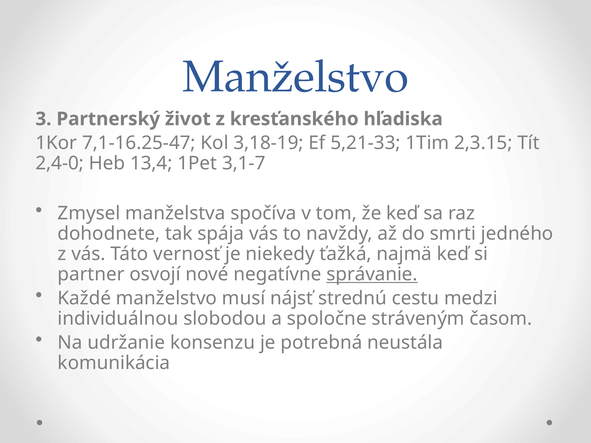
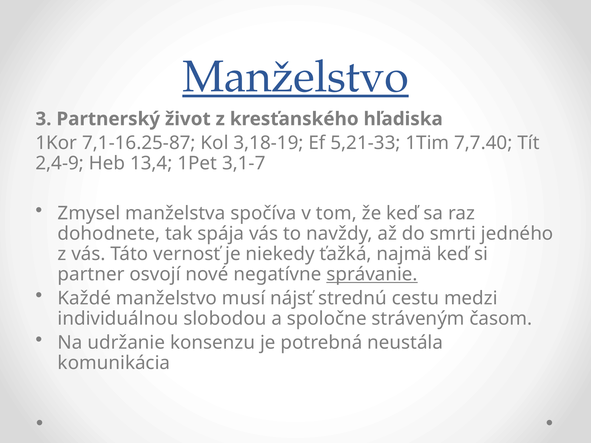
Manželstvo at (296, 77) underline: none -> present
7,1-16.25-47: 7,1-16.25-47 -> 7,1-16.25-87
2,3.15: 2,3.15 -> 7,7.40
2,4-0: 2,4-0 -> 2,4-9
